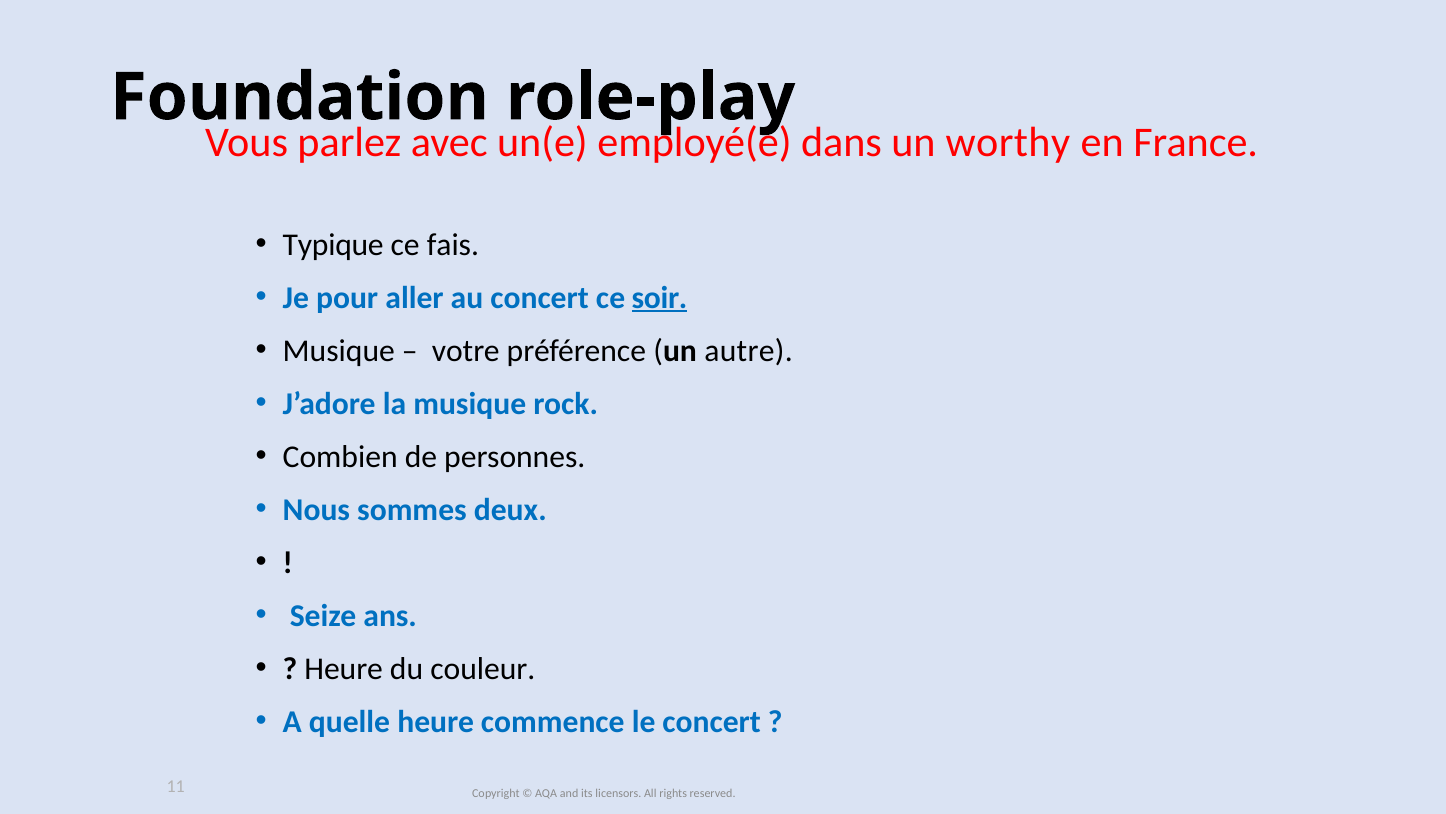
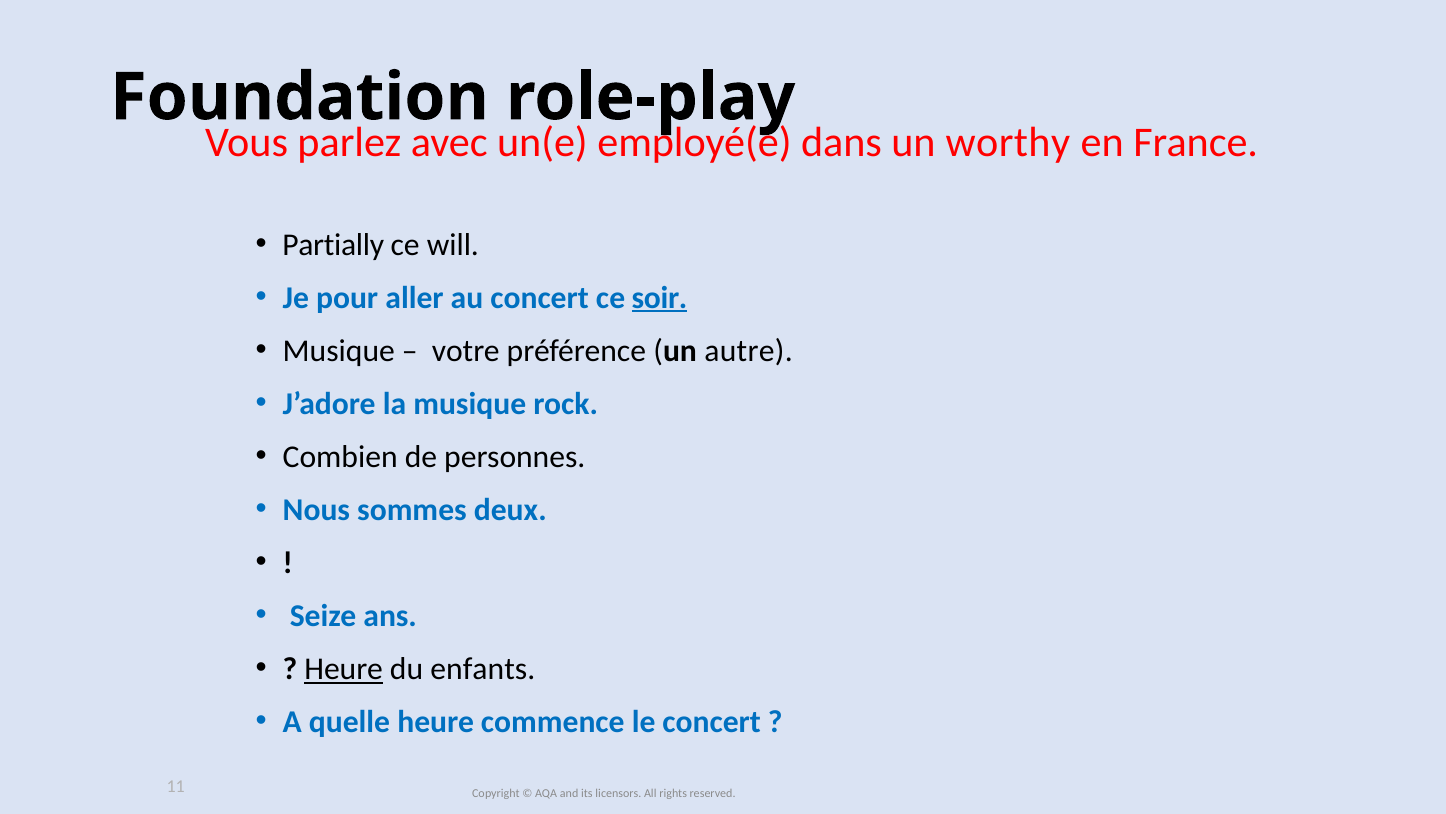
Typique: Typique -> Partially
fais: fais -> will
Heure at (344, 669) underline: none -> present
couleur: couleur -> enfants
